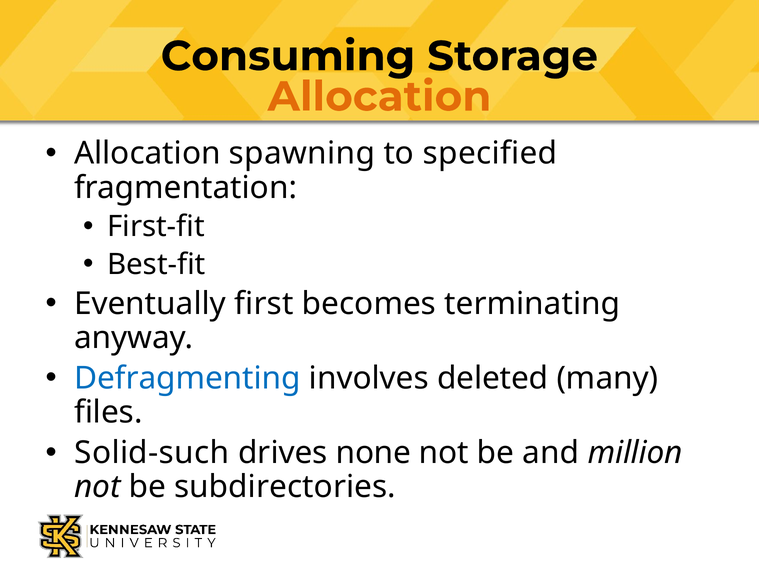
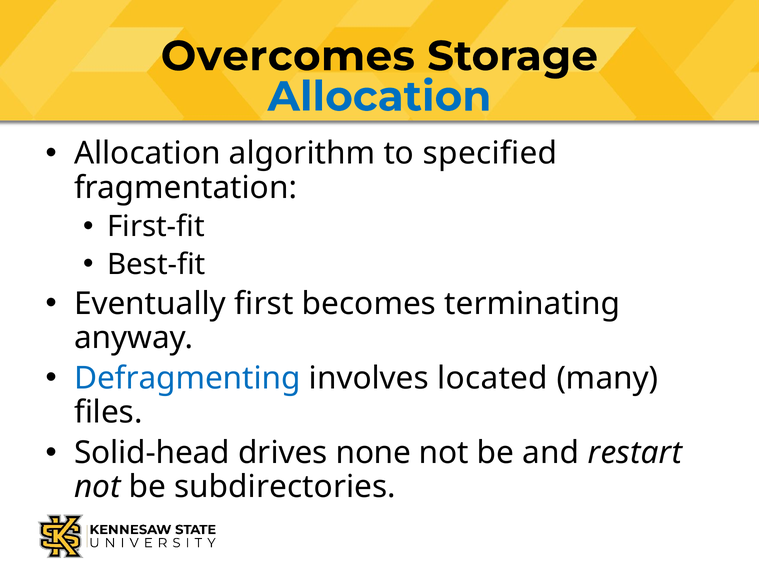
Consuming: Consuming -> Overcomes
Allocation at (379, 97) colour: orange -> blue
spawning: spawning -> algorithm
deleted: deleted -> located
Solid-such: Solid-such -> Solid-head
million: million -> restart
